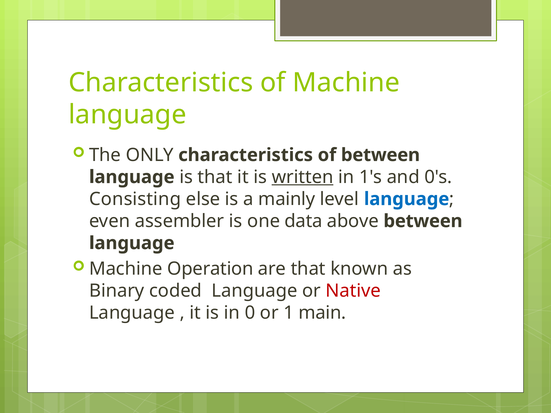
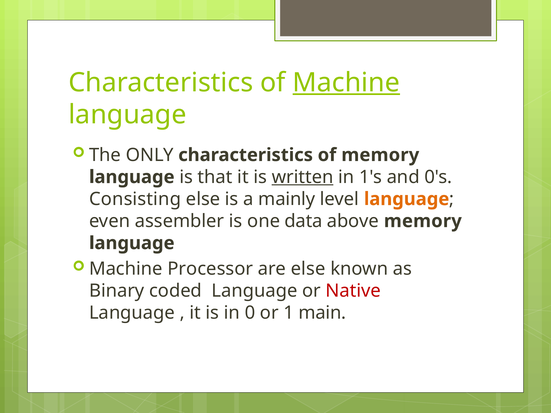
Machine at (346, 83) underline: none -> present
of between: between -> memory
language at (407, 199) colour: blue -> orange
above between: between -> memory
Operation: Operation -> Processor
are that: that -> else
